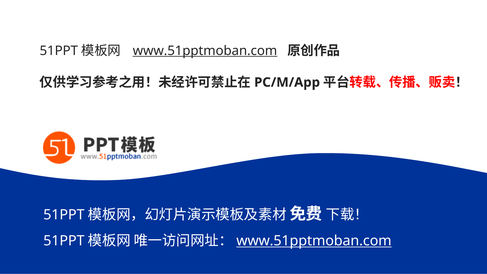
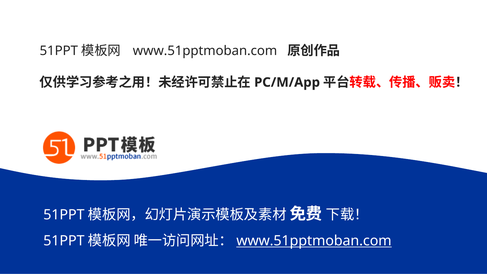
www.51pptmoban.com at (205, 51) underline: present -> none
